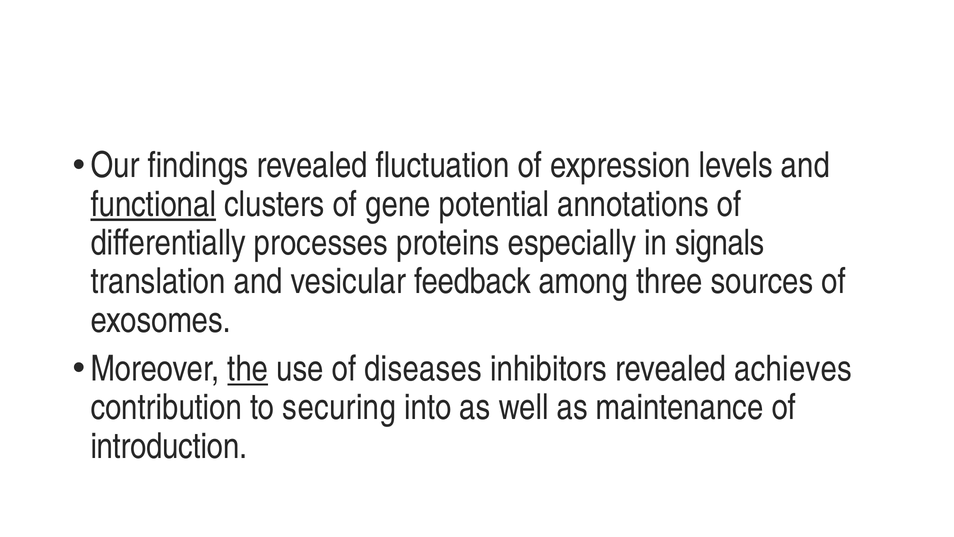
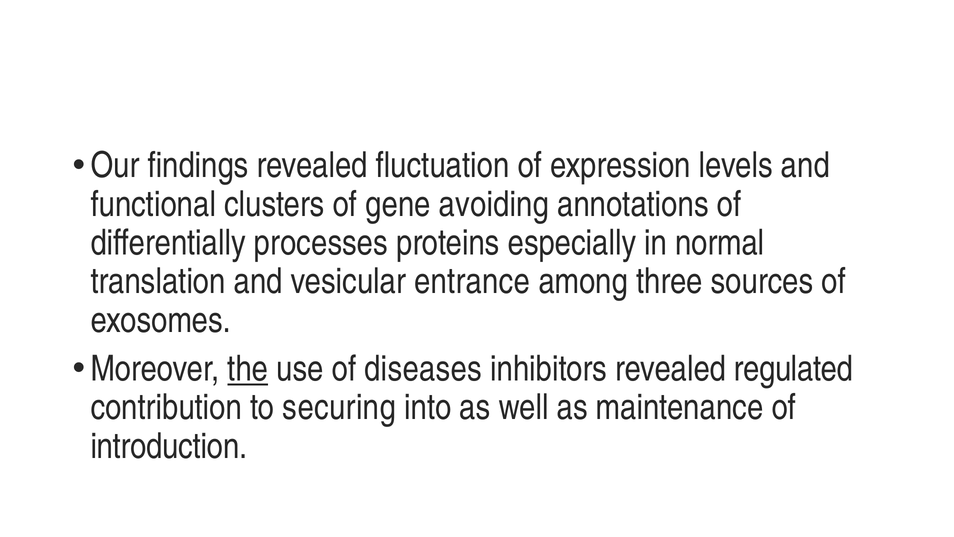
functional underline: present -> none
potential: potential -> avoiding
signals: signals -> normal
feedback: feedback -> entrance
achieves: achieves -> regulated
